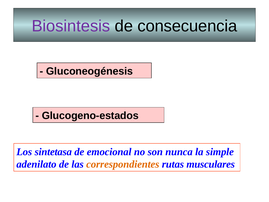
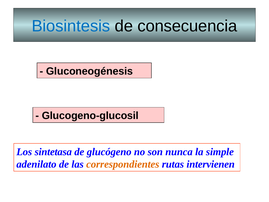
Biosintesis colour: purple -> blue
Glucogeno-estados: Glucogeno-estados -> Glucogeno-glucosil
emocional: emocional -> glucógeno
musculares: musculares -> intervienen
